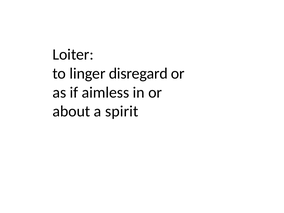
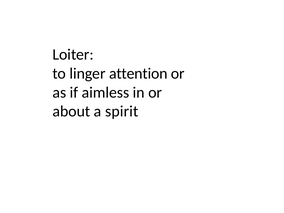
disregard: disregard -> attention
